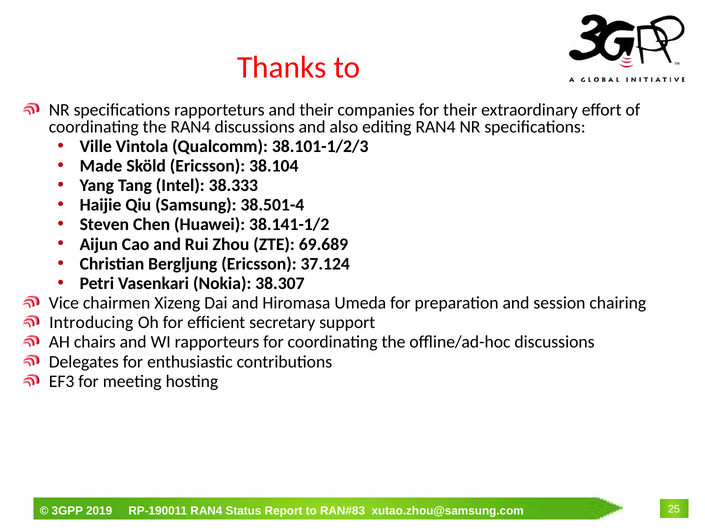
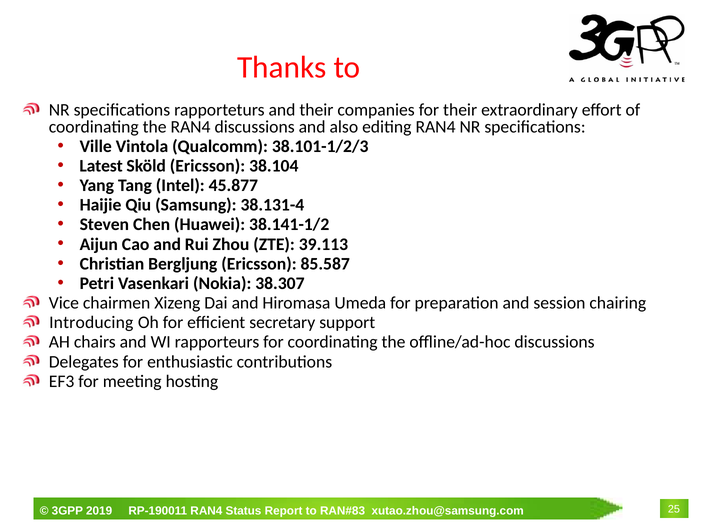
Made: Made -> Latest
38.333: 38.333 -> 45.877
38.501-4: 38.501-4 -> 38.131-4
69.689: 69.689 -> 39.113
37.124: 37.124 -> 85.587
